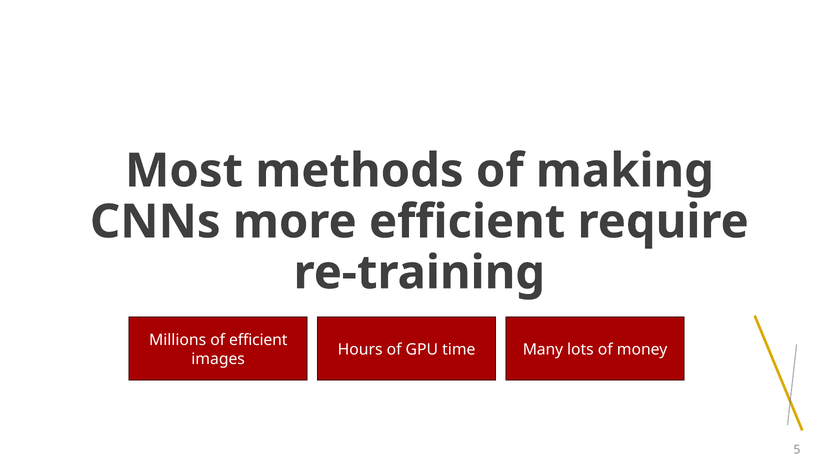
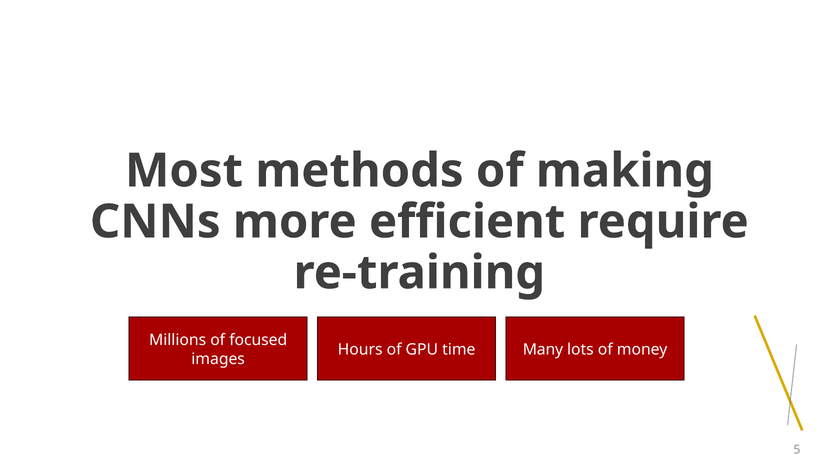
of efficient: efficient -> focused
